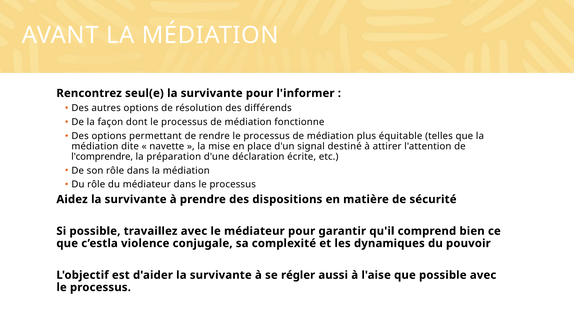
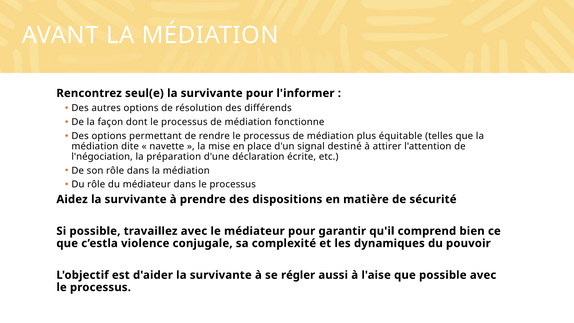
l'comprendre: l'comprendre -> l'négociation
